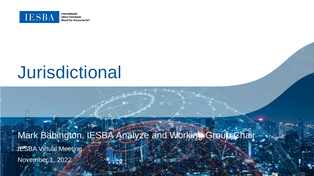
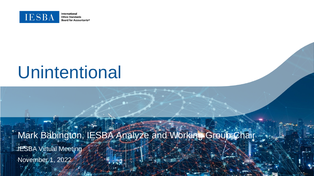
Jurisdictional: Jurisdictional -> Unintentional
